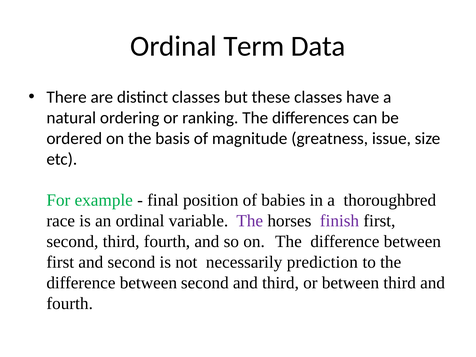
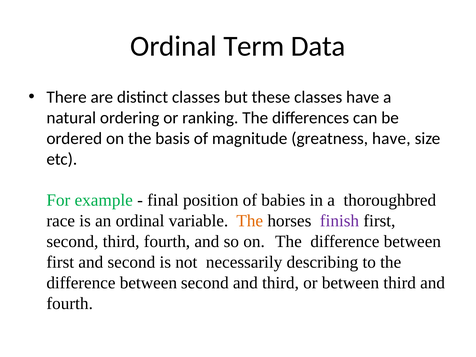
greatness issue: issue -> have
The at (250, 221) colour: purple -> orange
prediction: prediction -> describing
